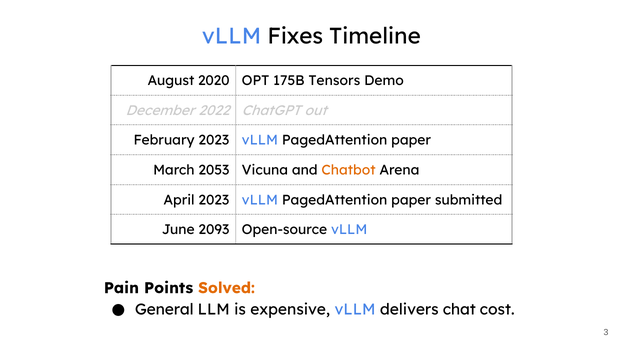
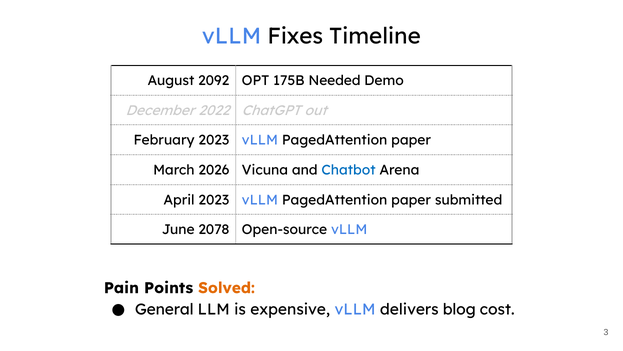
2020: 2020 -> 2092
Tensors: Tensors -> Needed
2053: 2053 -> 2026
Chatbot colour: orange -> blue
2093: 2093 -> 2078
chat: chat -> blog
